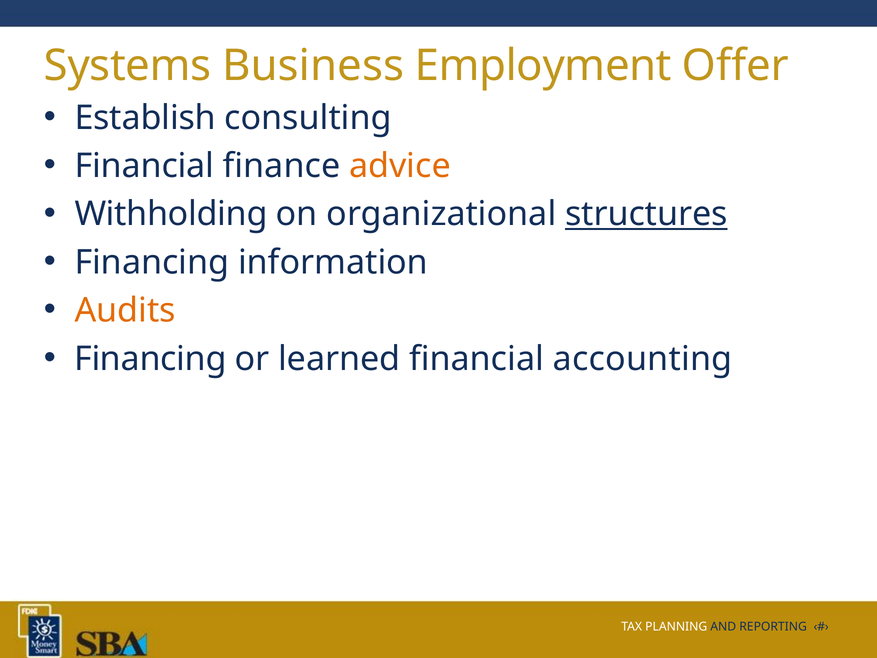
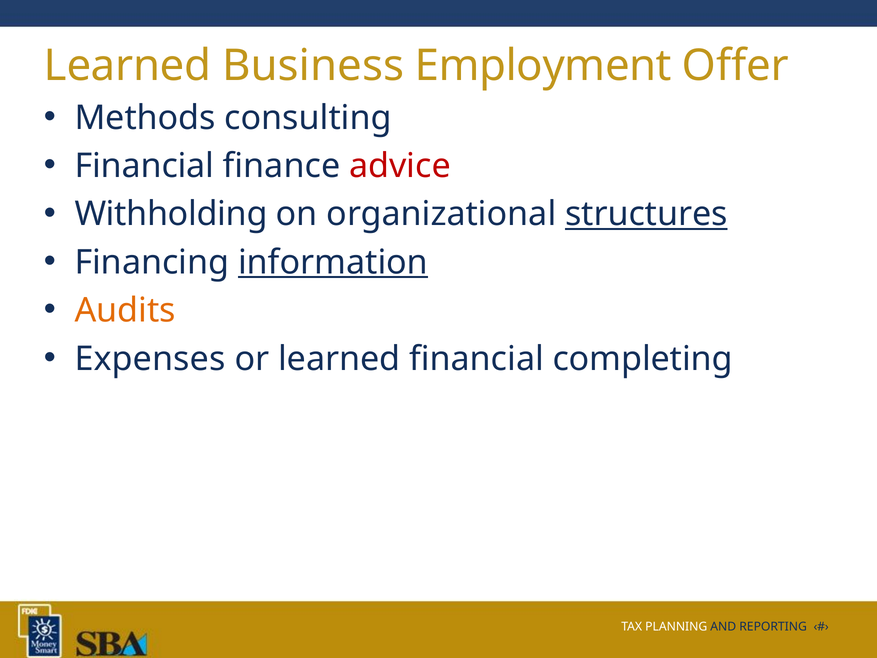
Systems at (128, 66): Systems -> Learned
Establish: Establish -> Methods
advice colour: orange -> red
information underline: none -> present
Financing at (150, 359): Financing -> Expenses
accounting: accounting -> completing
